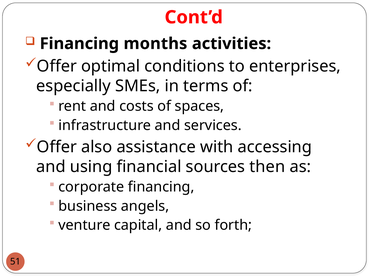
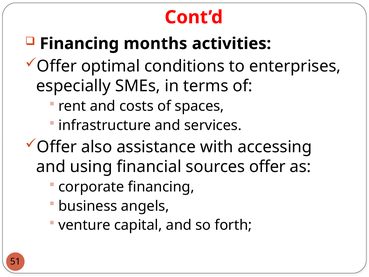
sources then: then -> offer
